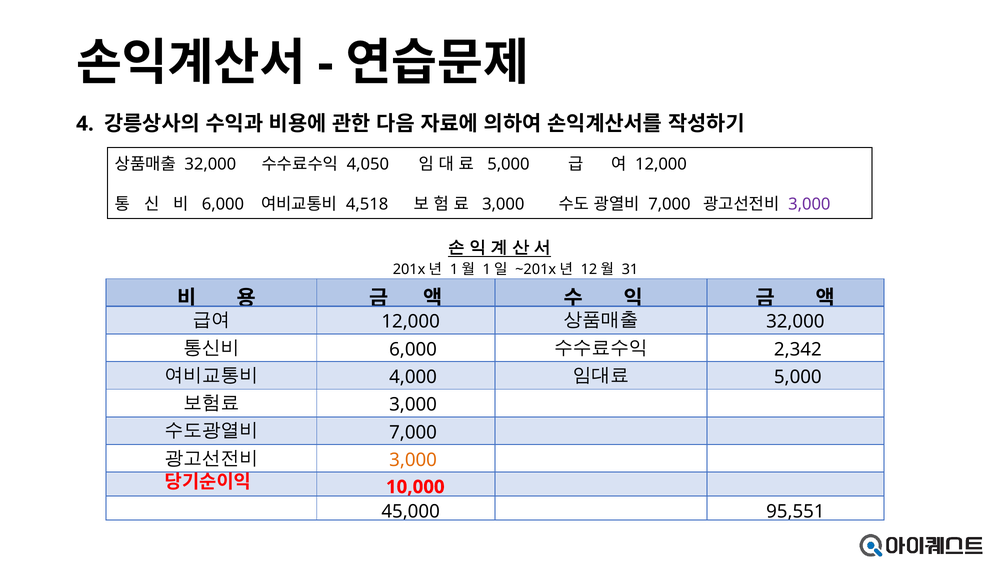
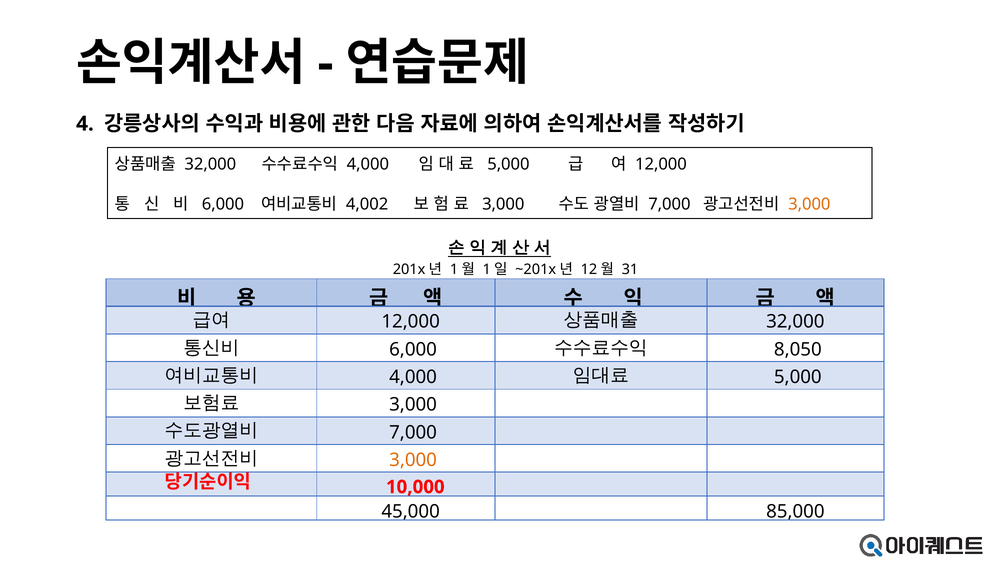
4,050 at (368, 164): 4,050 -> 4,000
4,518: 4,518 -> 4,002
3,000 at (809, 204) colour: purple -> orange
2,342: 2,342 -> 8,050
95,551: 95,551 -> 85,000
